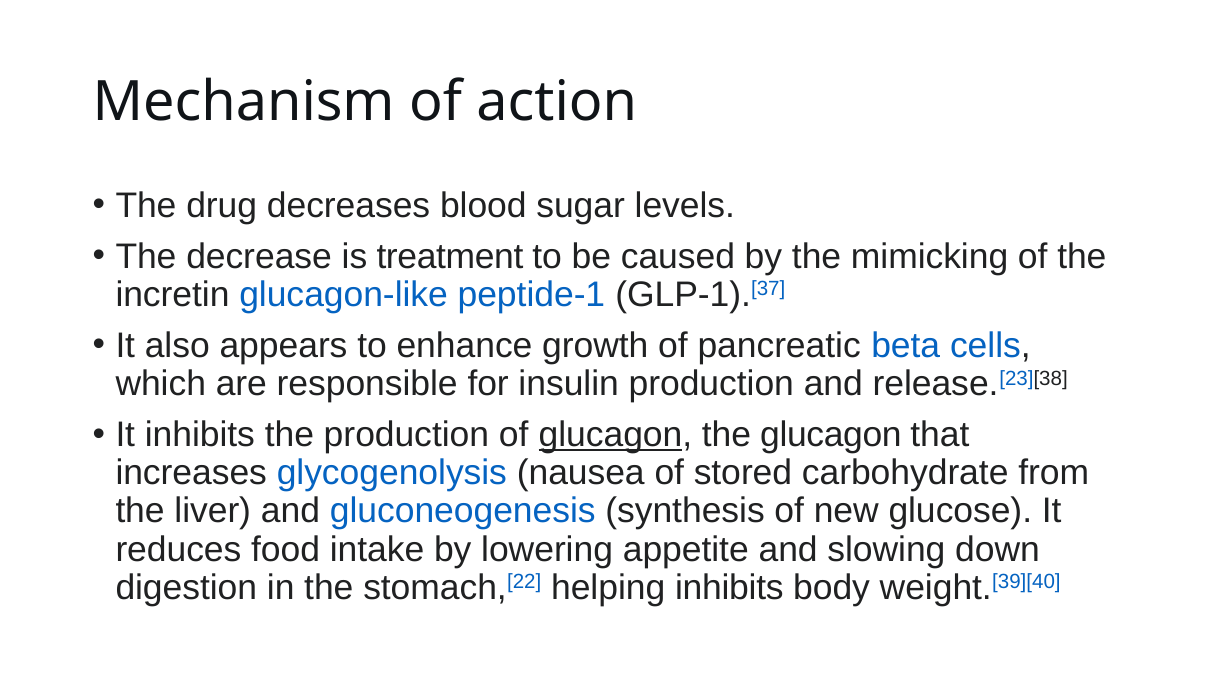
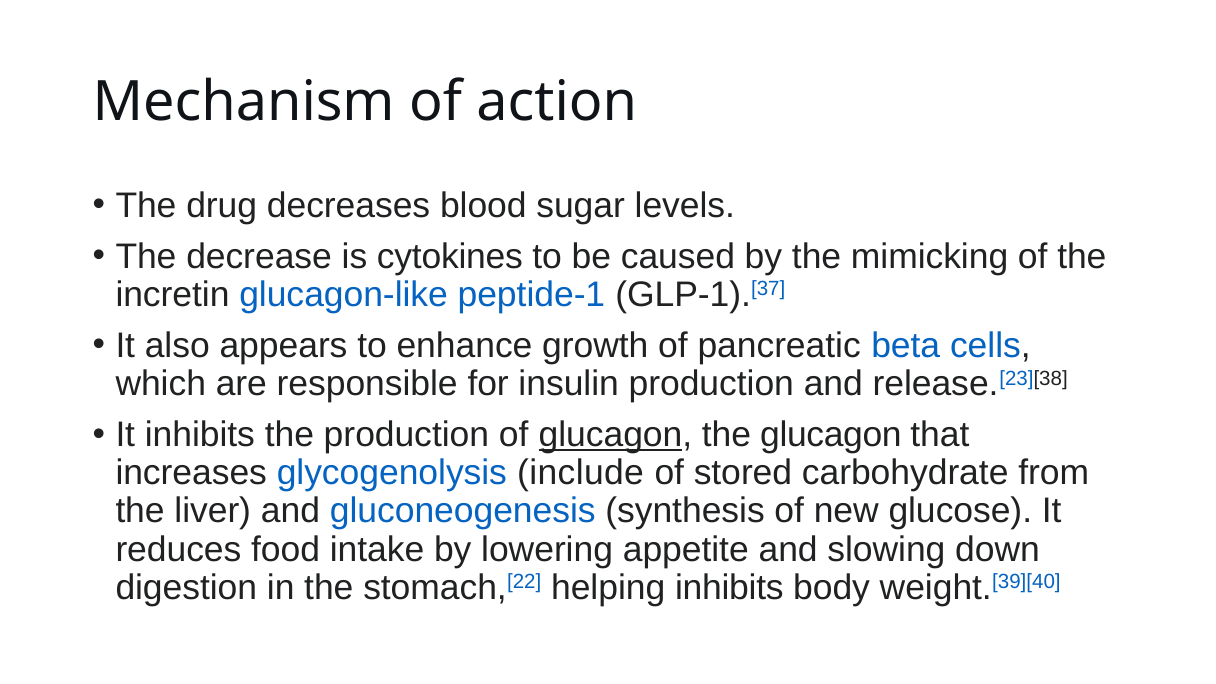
treatment: treatment -> cytokines
nausea: nausea -> include
